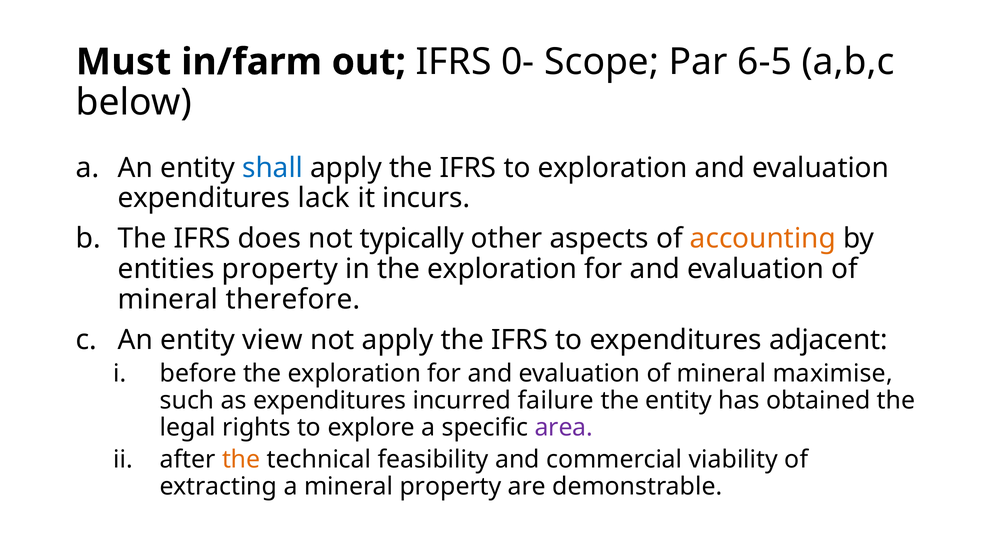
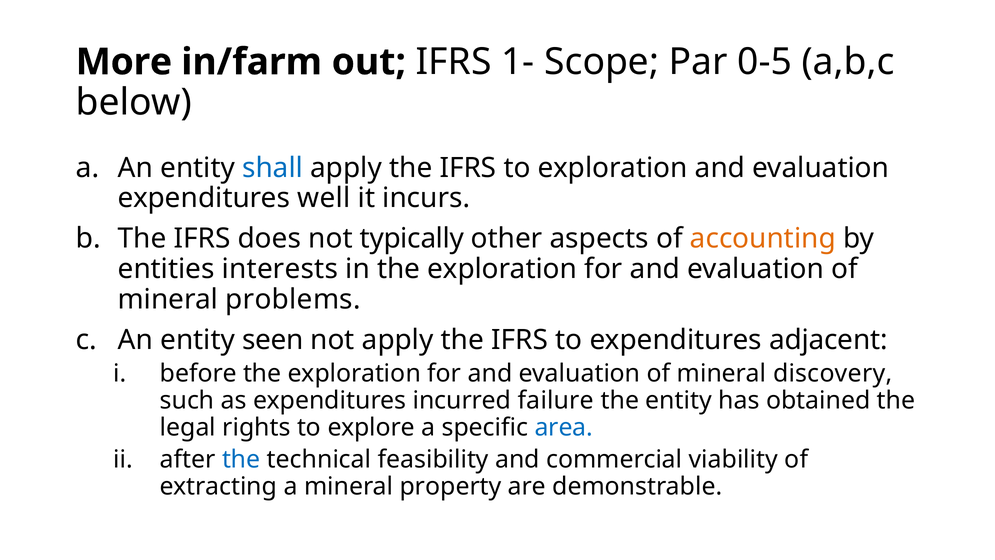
Must: Must -> More
0-: 0- -> 1-
6-5: 6-5 -> 0-5
lack: lack -> well
entities property: property -> interests
therefore: therefore -> problems
view: view -> seen
maximise: maximise -> discovery
area colour: purple -> blue
the at (241, 459) colour: orange -> blue
